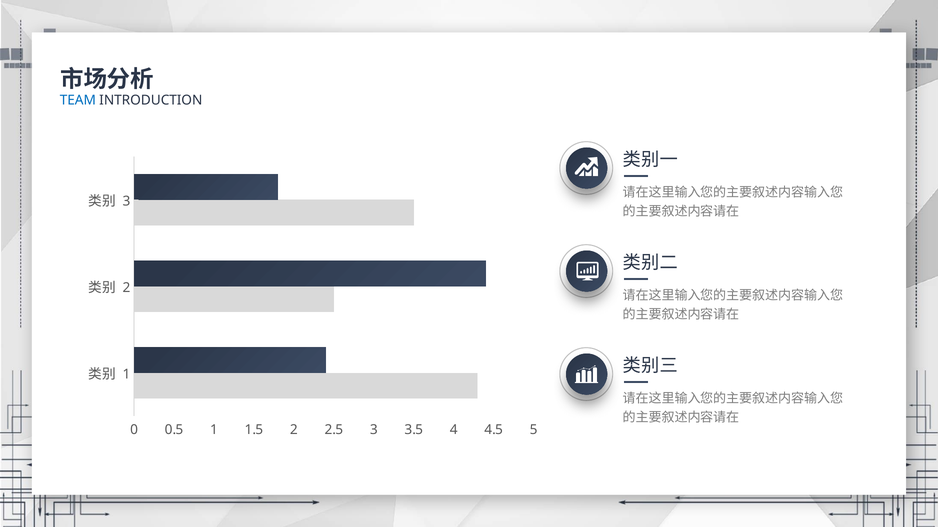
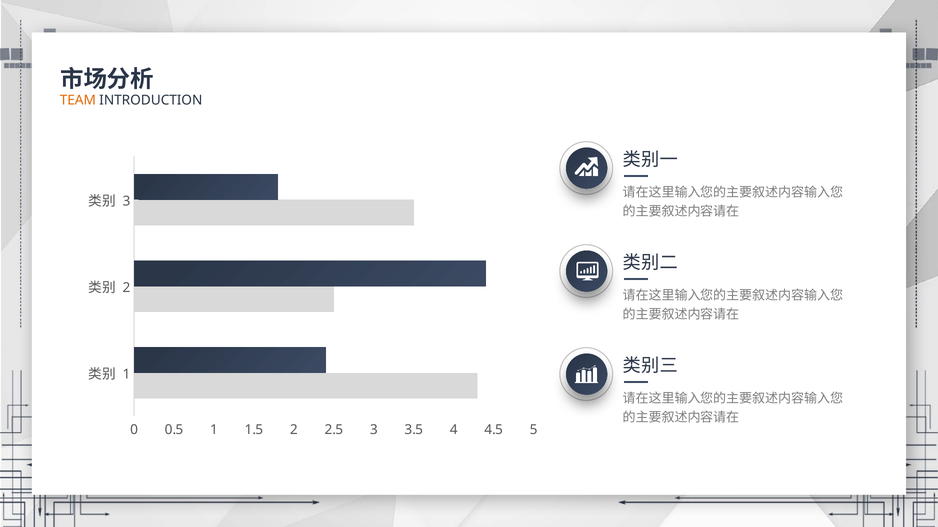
TEAM colour: blue -> orange
